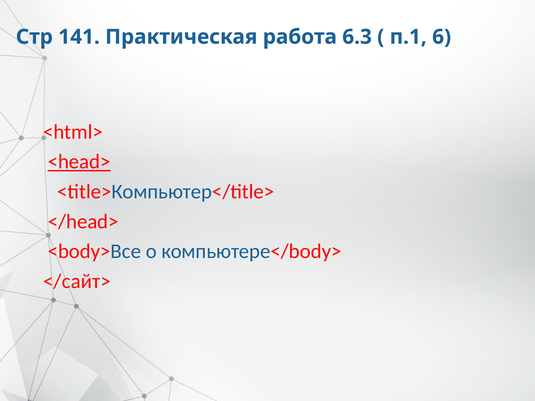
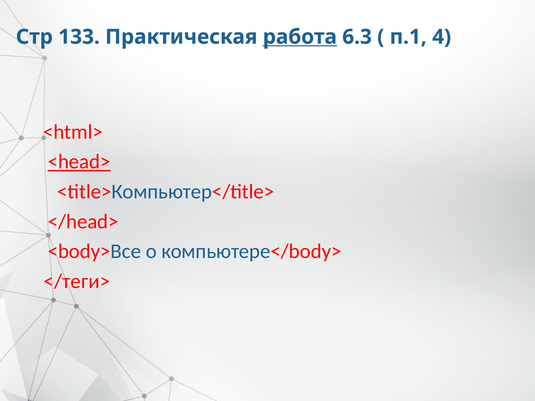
141: 141 -> 133
работа underline: none -> present
6: 6 -> 4
</сайт>: </сайт> -> </теги>
